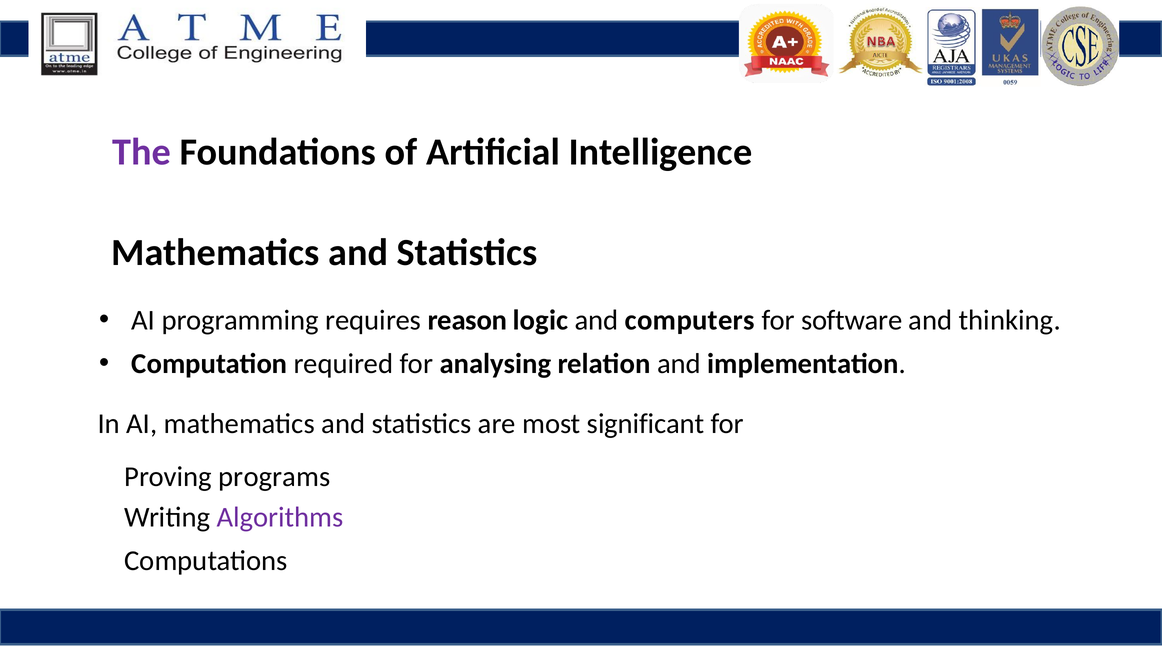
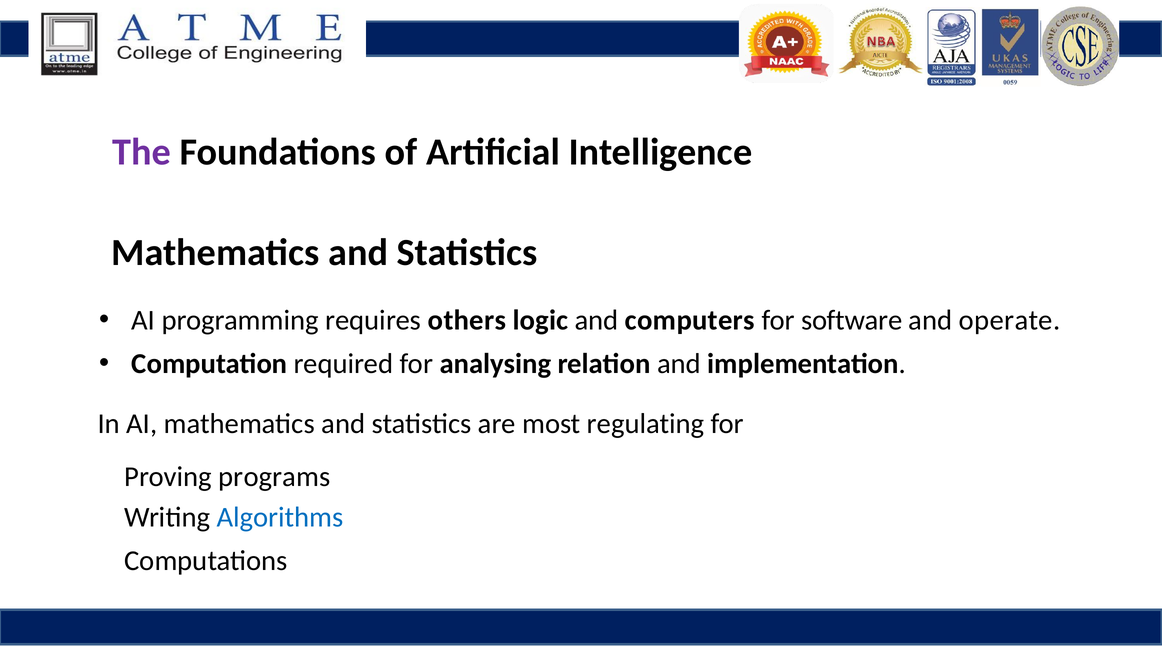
reason: reason -> others
thinking: thinking -> operate
significant: significant -> regulating
Algorithms colour: purple -> blue
